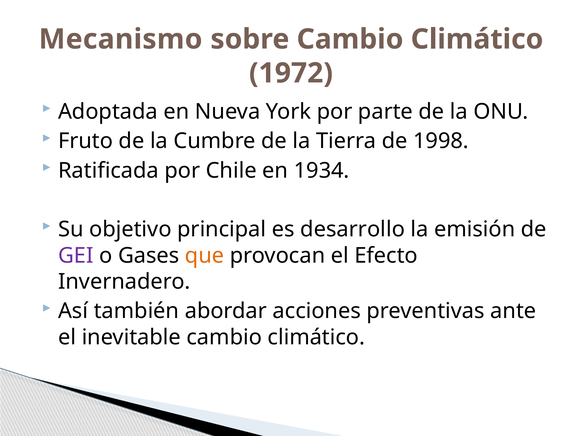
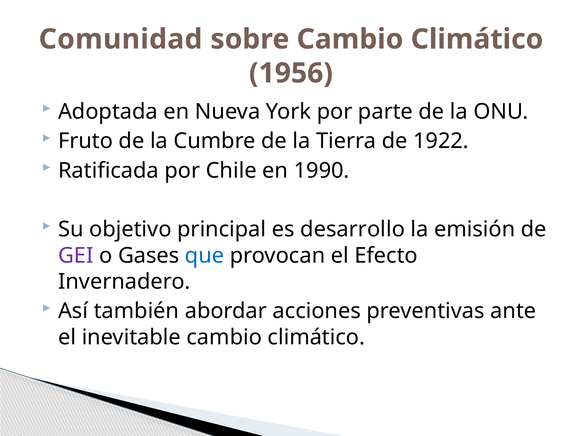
Mecanismo: Mecanismo -> Comunidad
1972: 1972 -> 1956
1998: 1998 -> 1922
1934: 1934 -> 1990
que colour: orange -> blue
